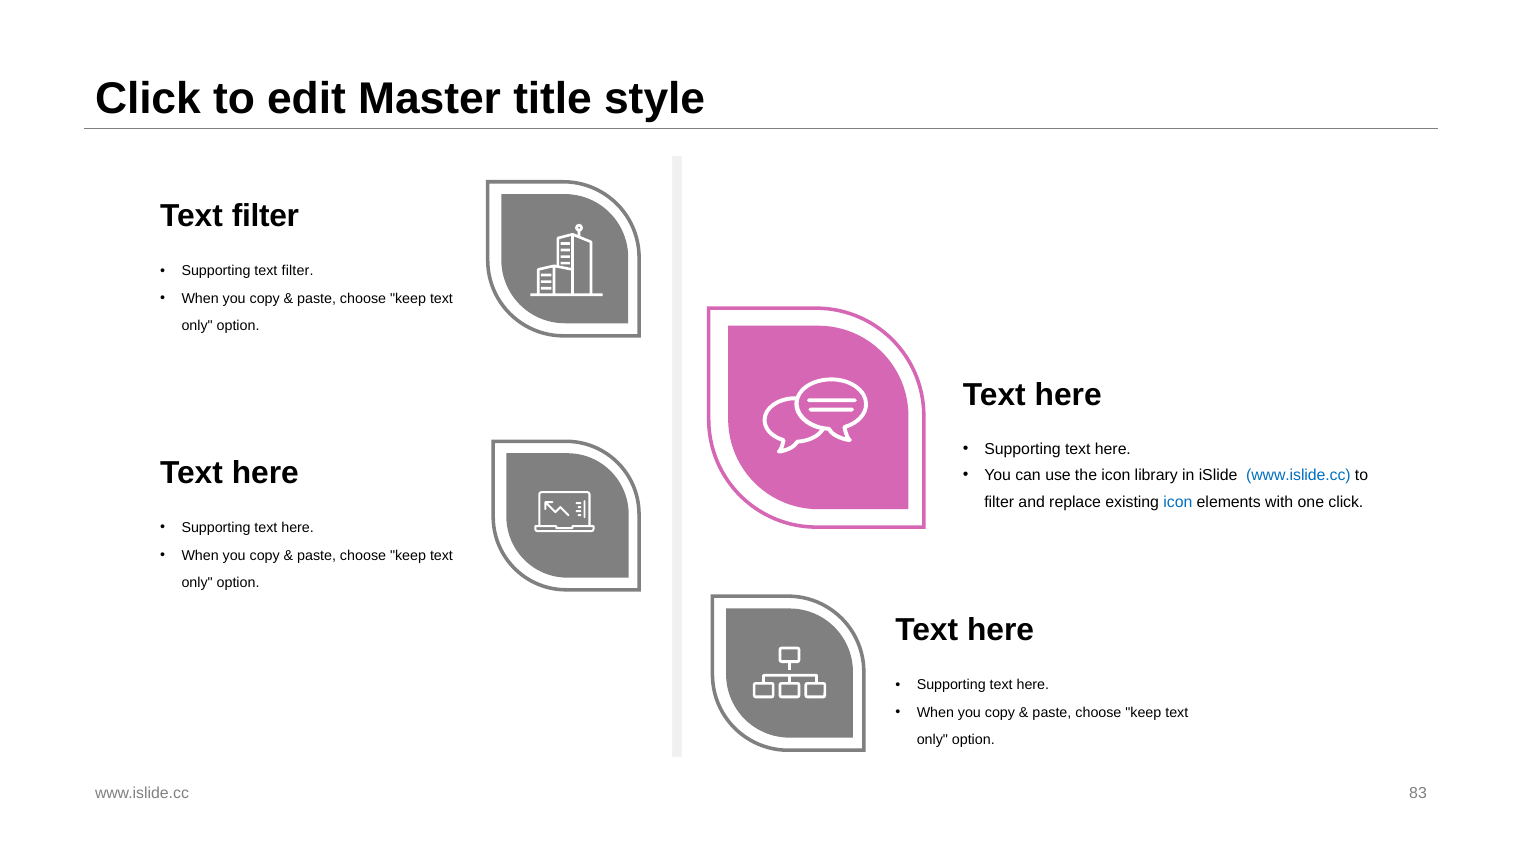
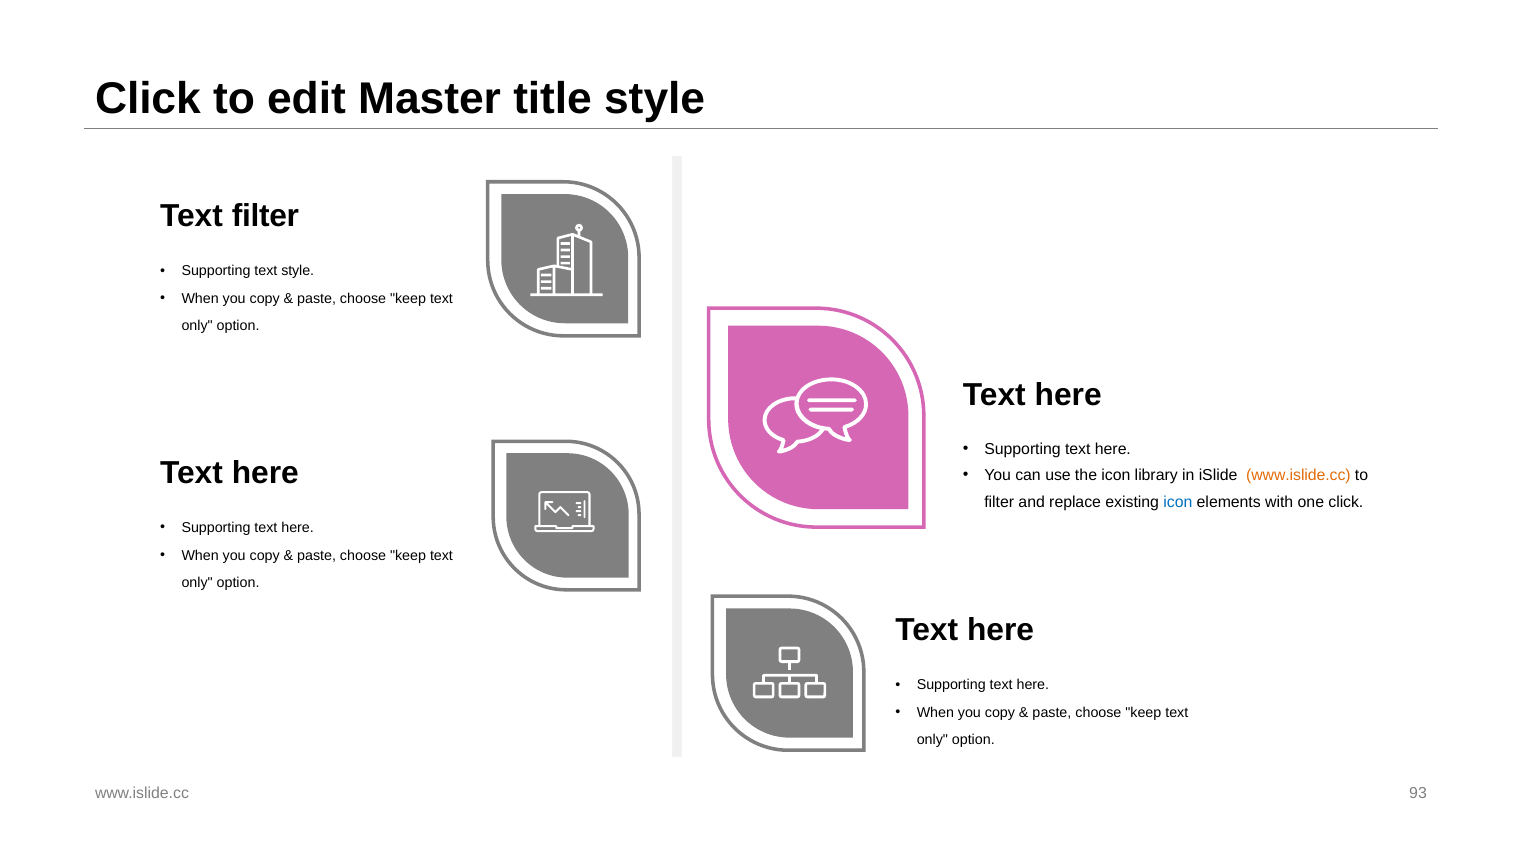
Supporting text filter: filter -> style
www.islide.cc at (1298, 476) colour: blue -> orange
83: 83 -> 93
